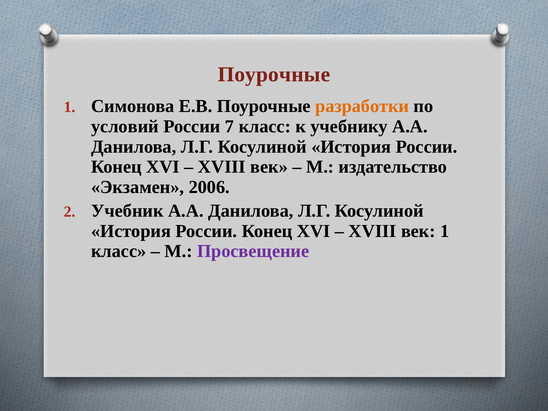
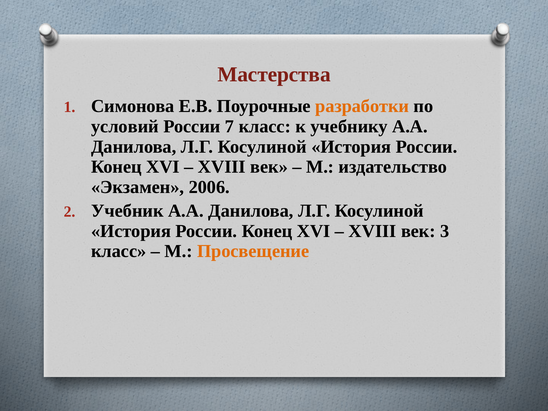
Поурочные at (274, 75): Поурочные -> Мастерства
век 1: 1 -> 3
Просвещение colour: purple -> orange
